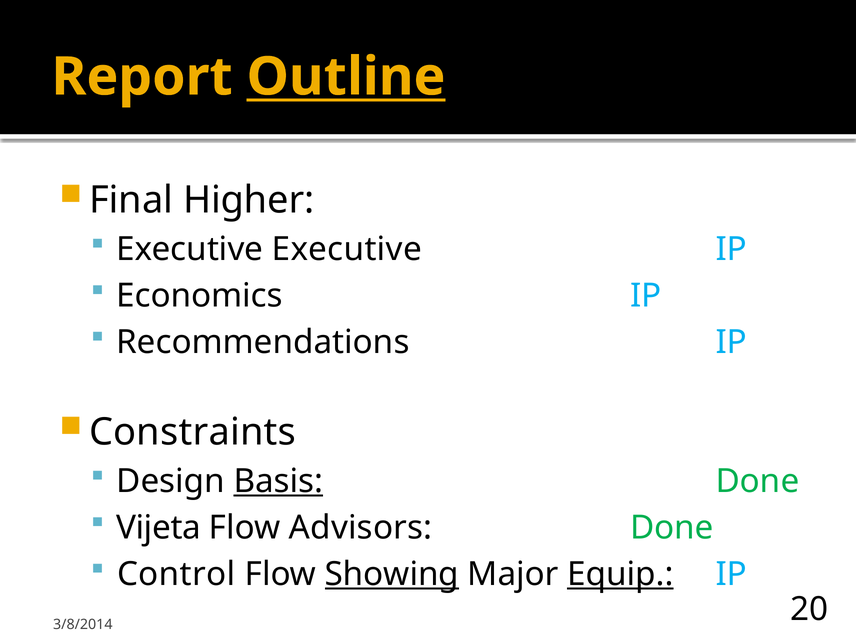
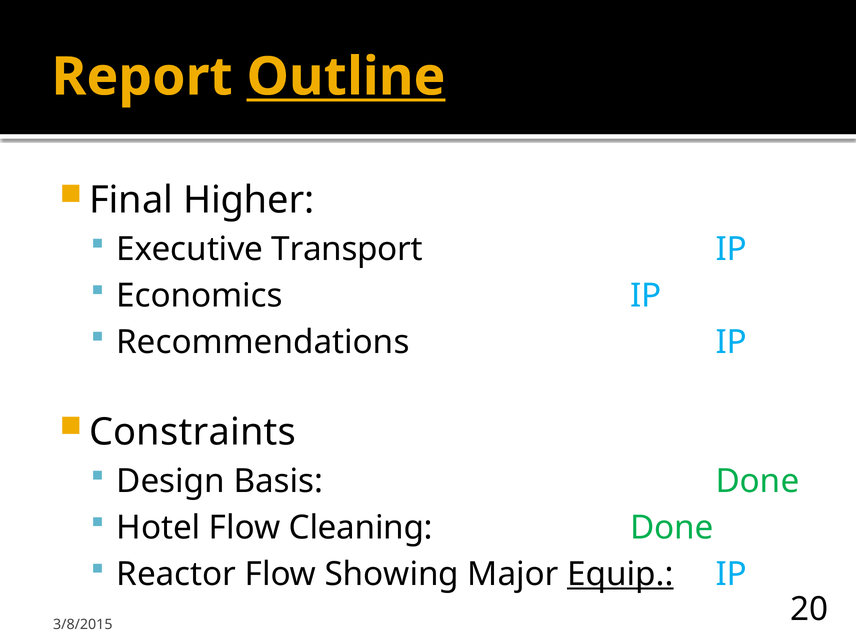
Executive Executive: Executive -> Transport
Basis underline: present -> none
Vijeta: Vijeta -> Hotel
Advisors: Advisors -> Cleaning
Control: Control -> Reactor
Showing underline: present -> none
3/8/2014: 3/8/2014 -> 3/8/2015
